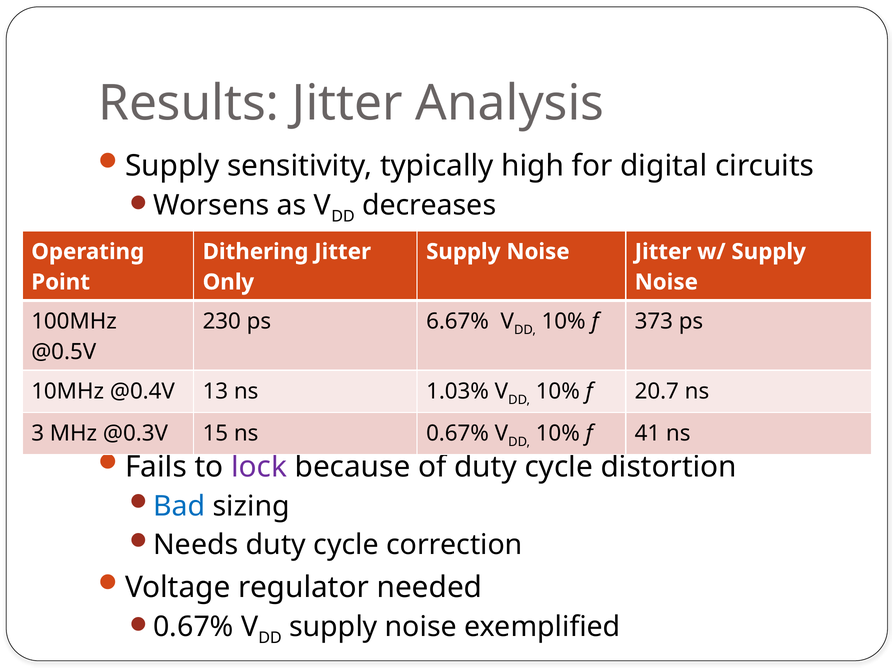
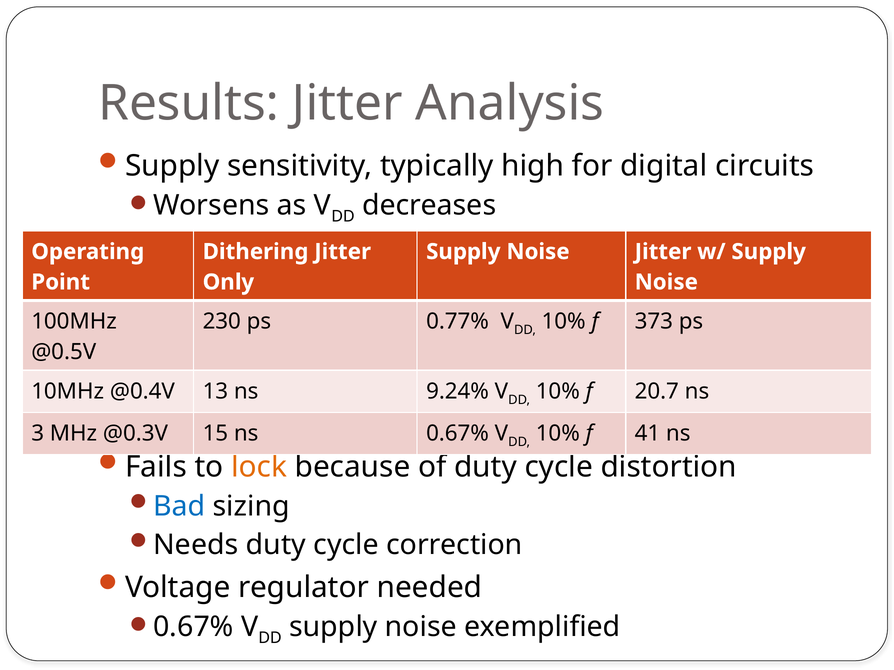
6.67%: 6.67% -> 0.77%
1.03%: 1.03% -> 9.24%
lock colour: purple -> orange
